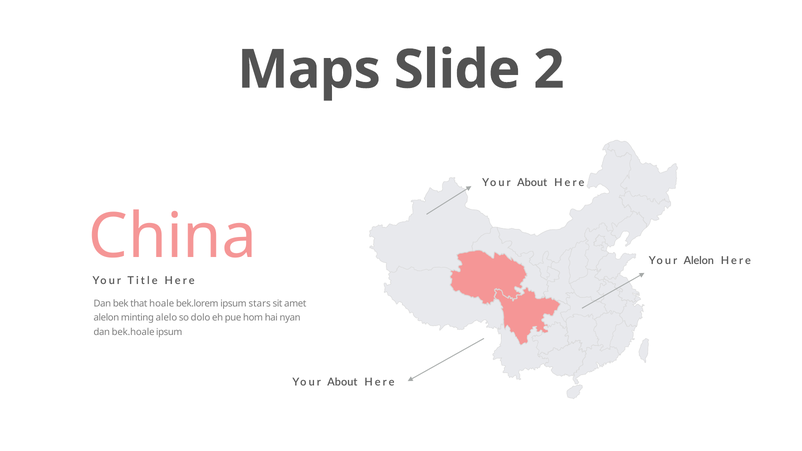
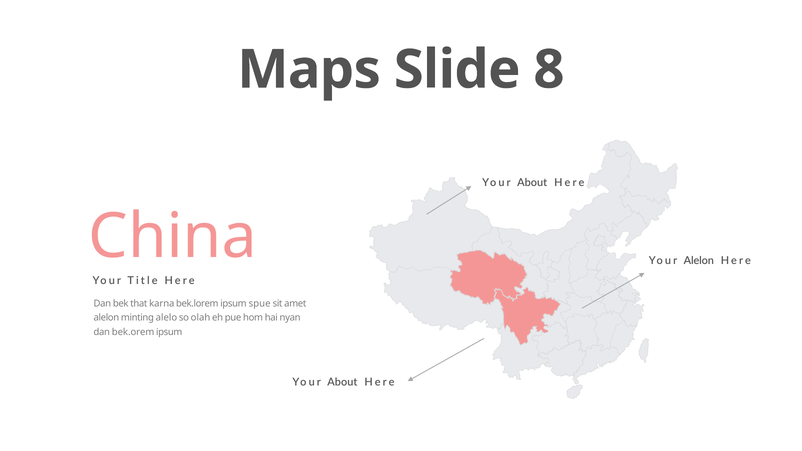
2: 2 -> 8
hoale: hoale -> karna
stars: stars -> spue
dolo: dolo -> olah
bek.hoale: bek.hoale -> bek.orem
